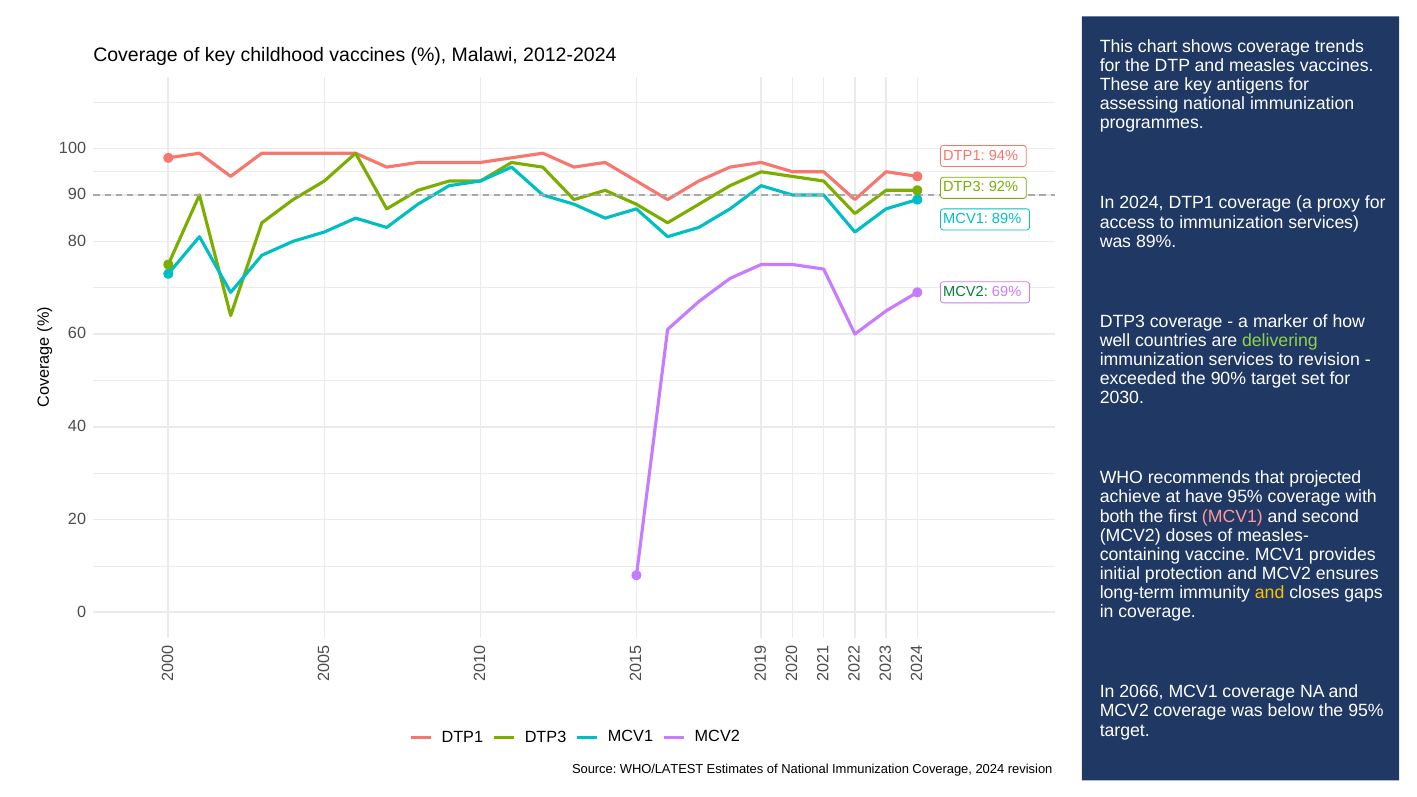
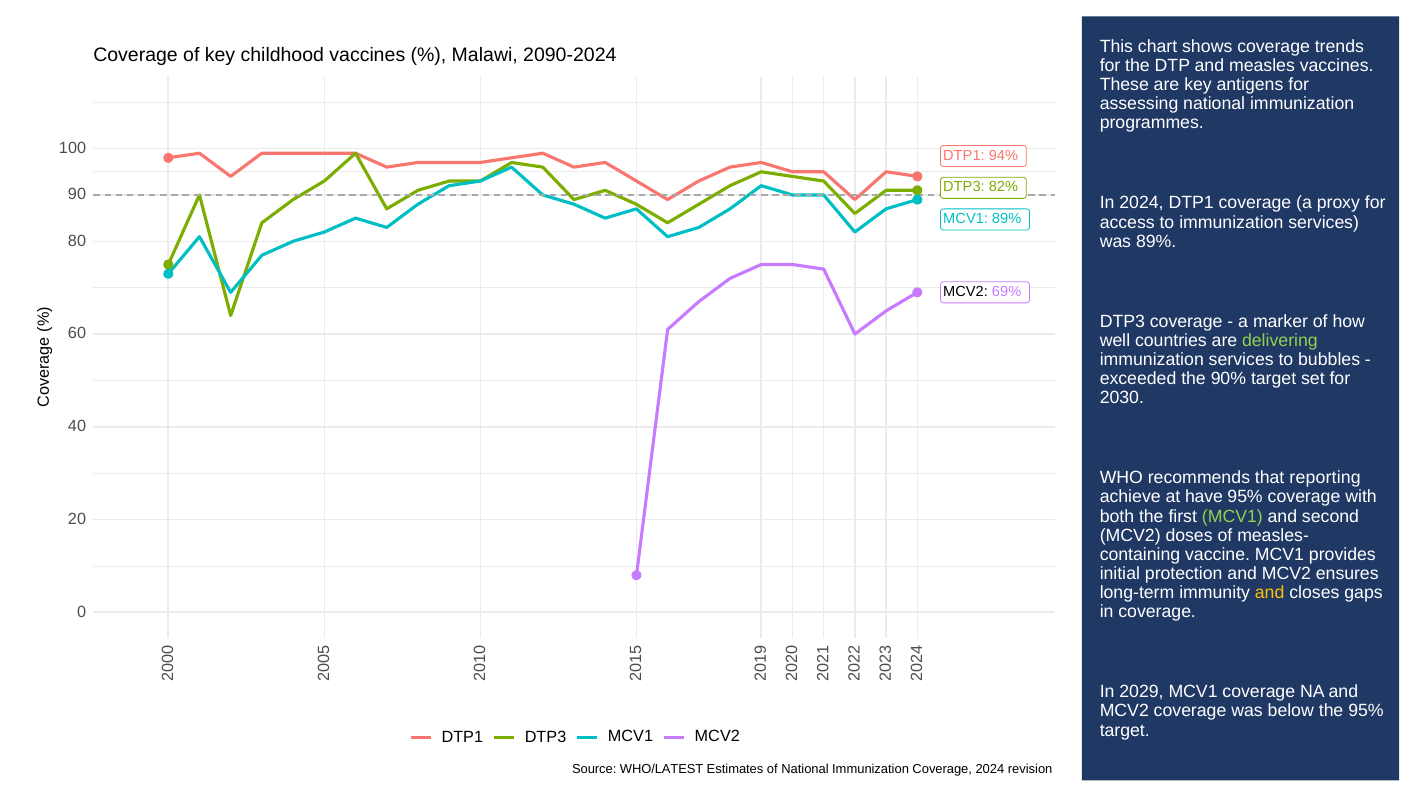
2012-2024: 2012-2024 -> 2090-2024
92%: 92% -> 82%
MCV2 at (966, 292) colour: green -> black
to revision: revision -> bubbles
projected: projected -> reporting
MCV1 at (1232, 516) colour: pink -> light green
2066: 2066 -> 2029
